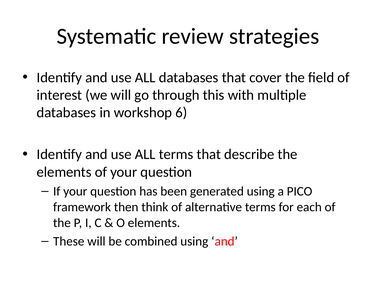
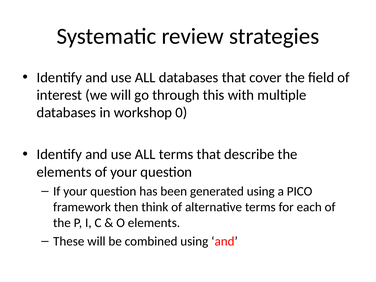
6: 6 -> 0
